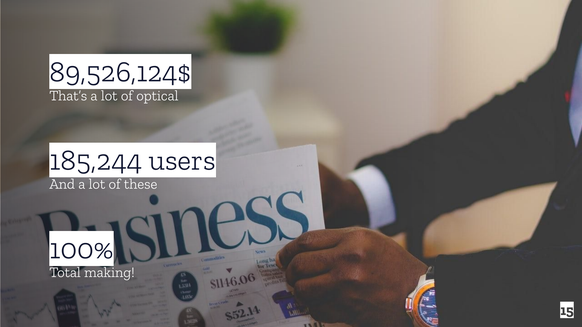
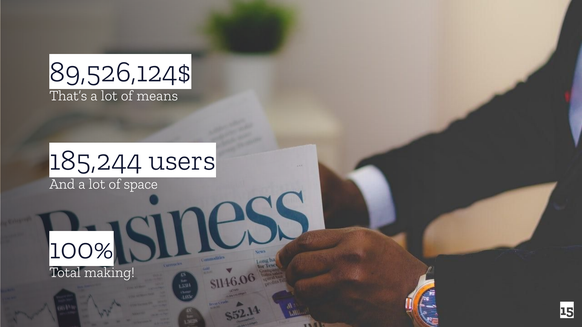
optical: optical -> means
these: these -> space
